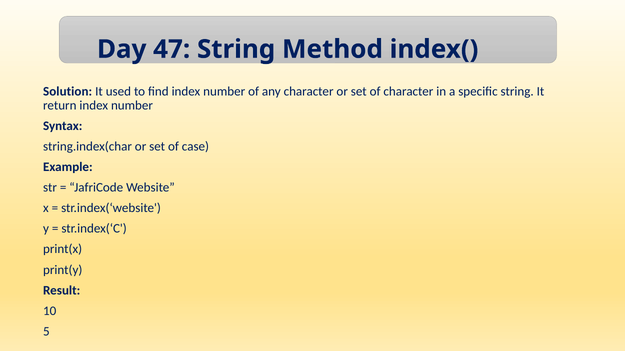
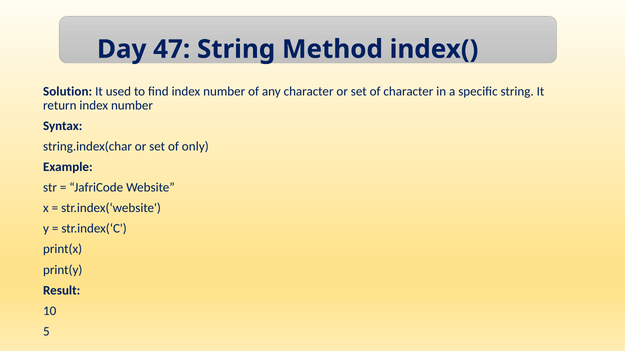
case: case -> only
